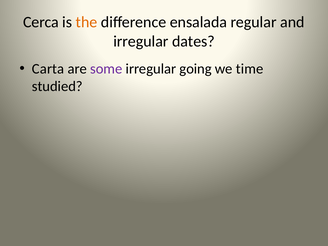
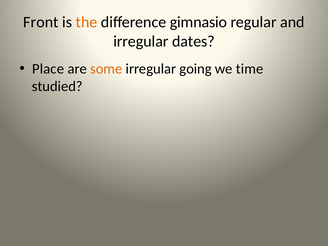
Cerca: Cerca -> Front
ensalada: ensalada -> gimnasio
Carta: Carta -> Place
some colour: purple -> orange
